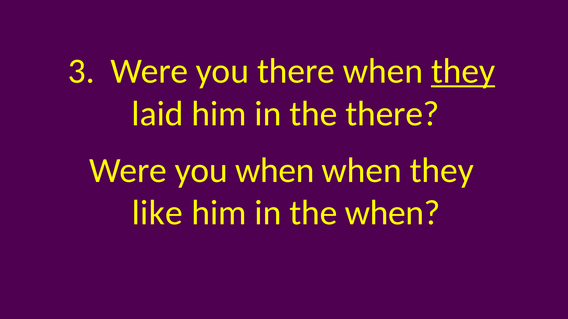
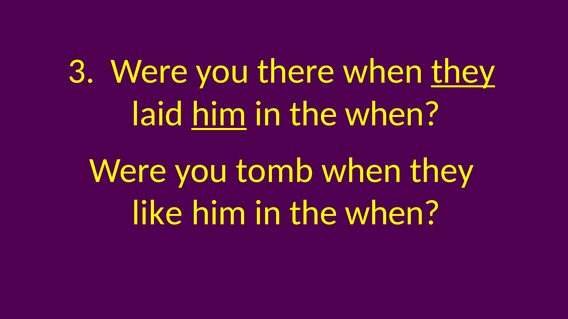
him at (219, 114) underline: none -> present
there at (392, 114): there -> when
you when: when -> tomb
